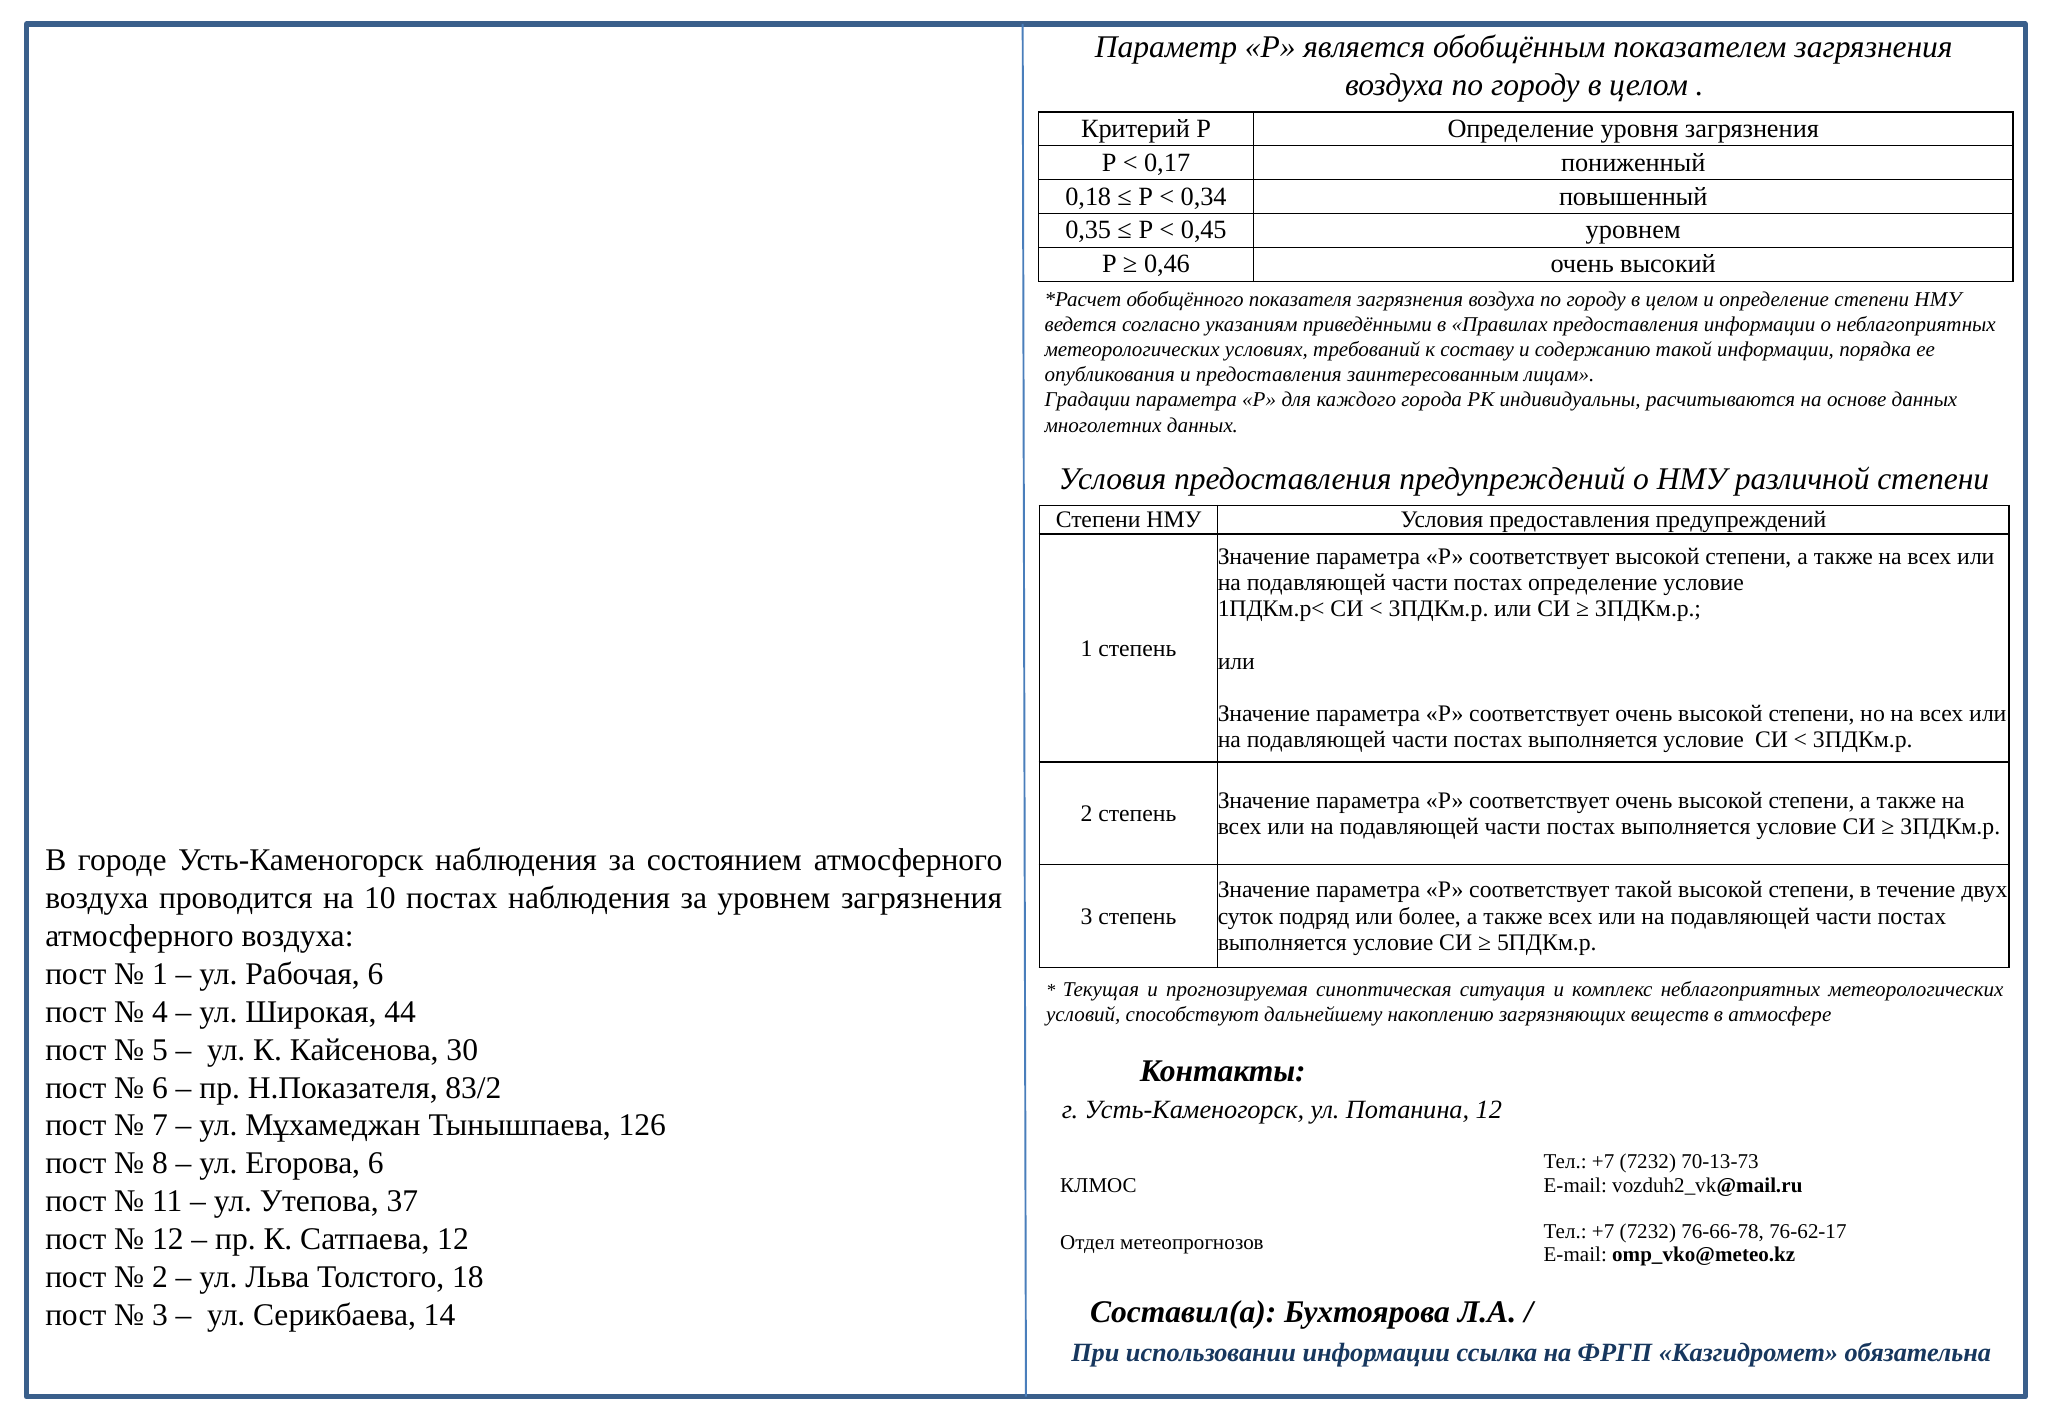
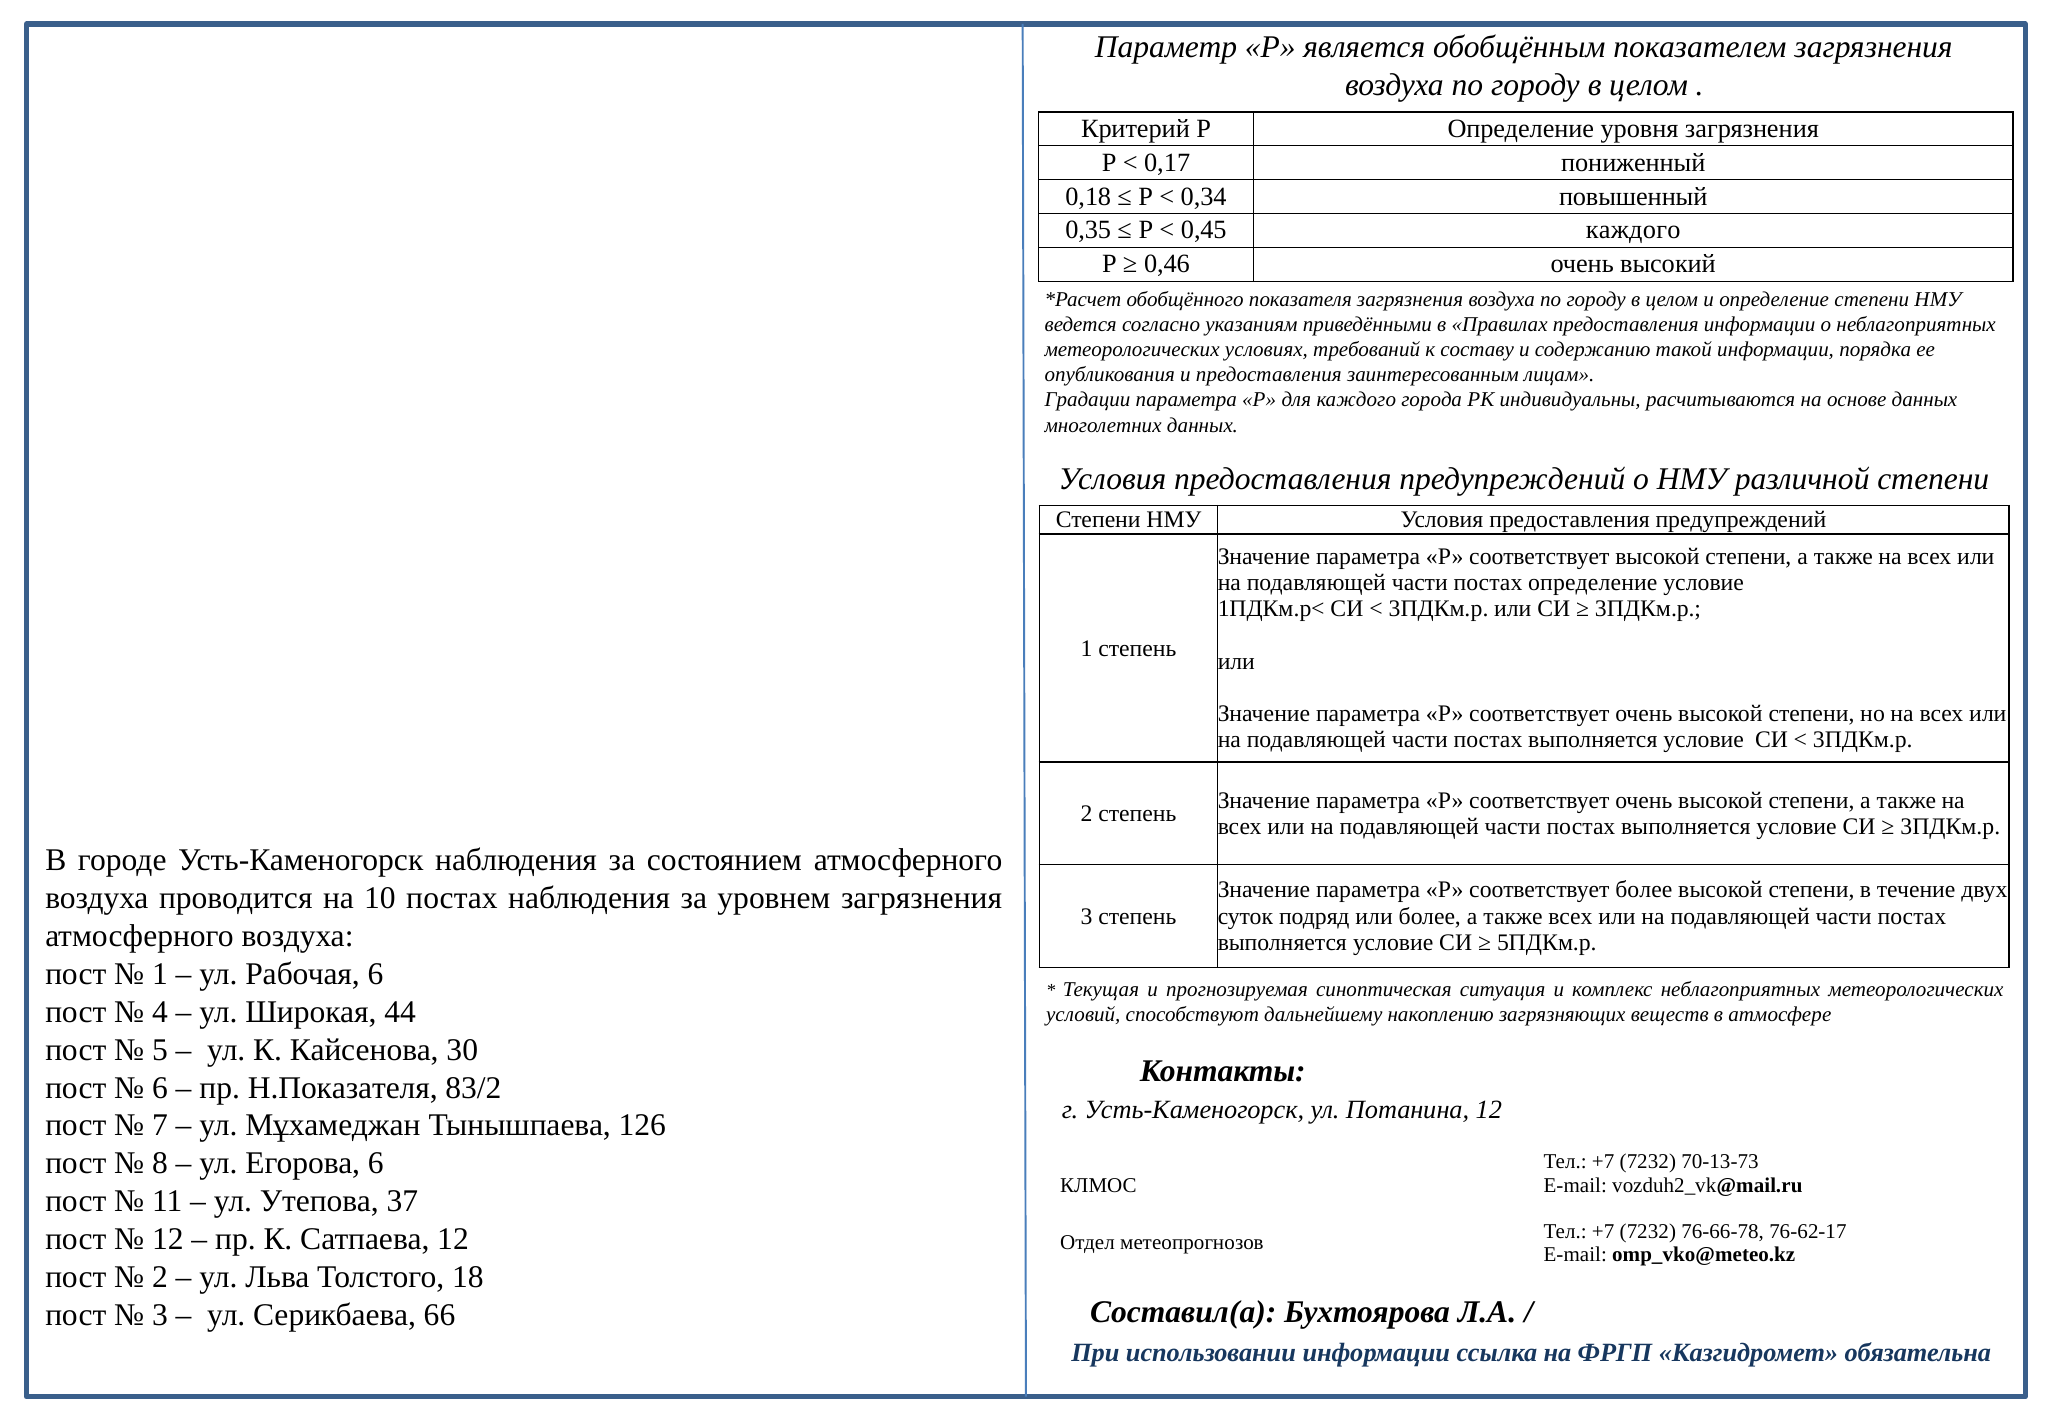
0,45 уровнем: уровнем -> каждого
соответствует такой: такой -> более
14: 14 -> 66
